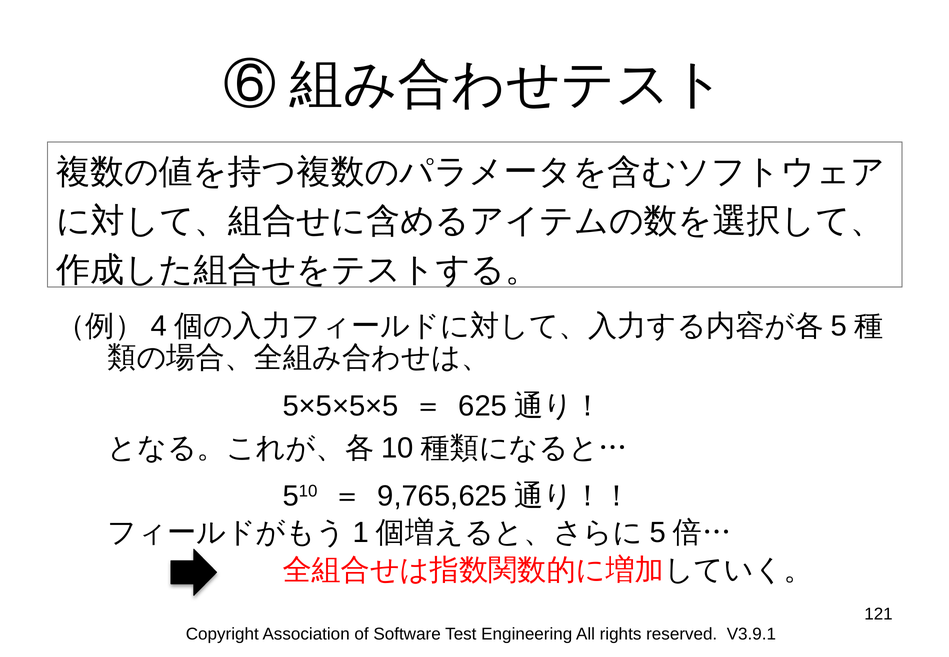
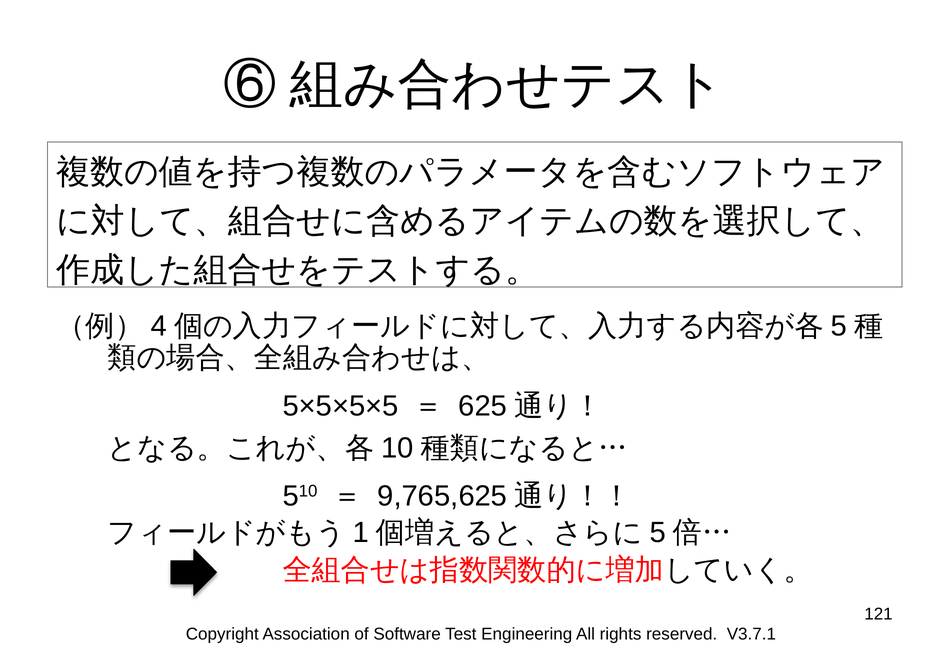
V3.9.1: V3.9.1 -> V3.7.1
